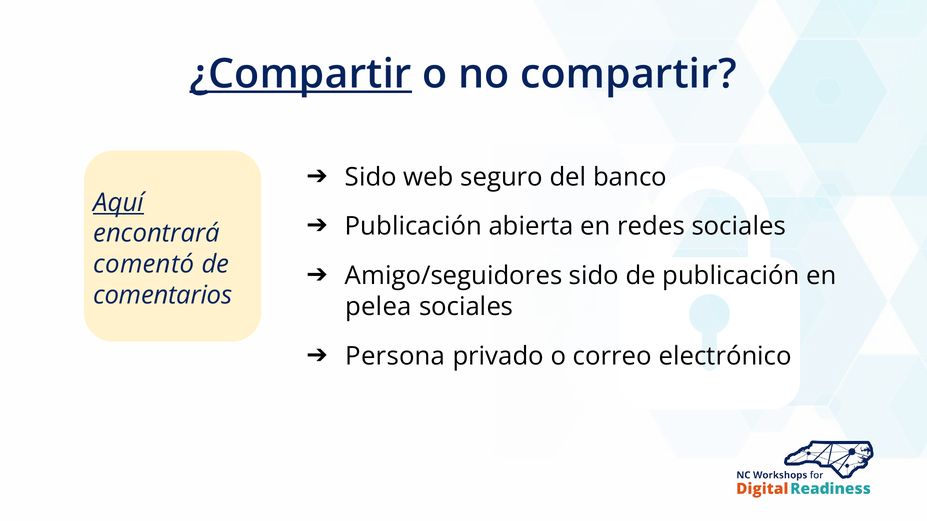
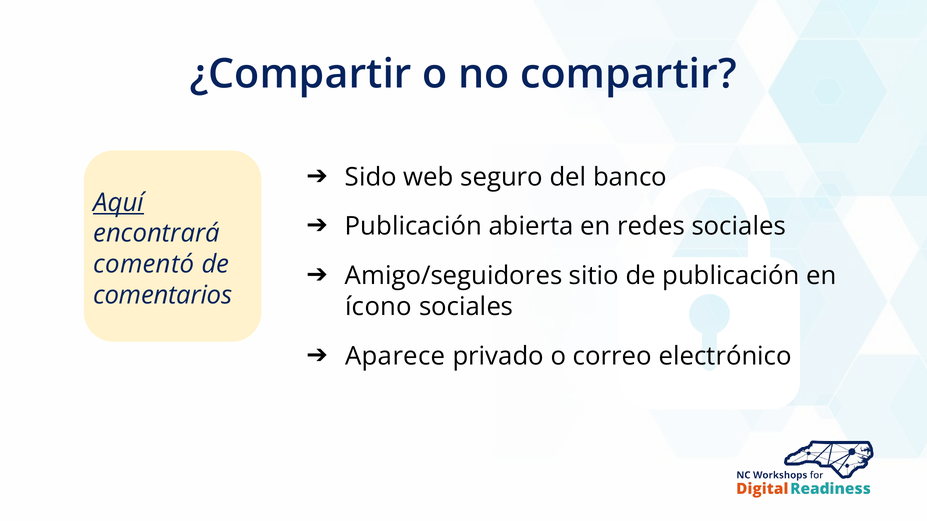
¿Compartir underline: present -> none
Amigo/seguidores sido: sido -> sitio
pelea: pelea -> ícono
Persona: Persona -> Aparece
